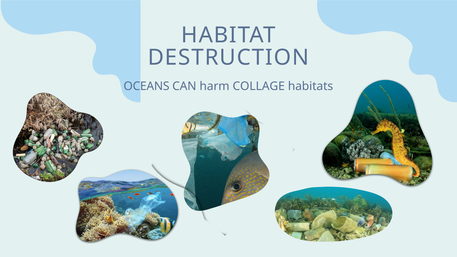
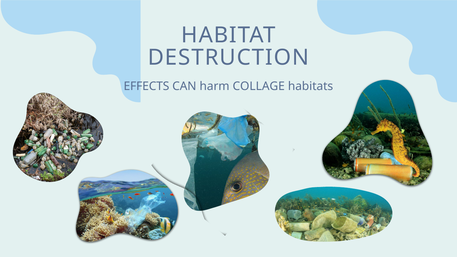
OCEANS: OCEANS -> EFFECTS
